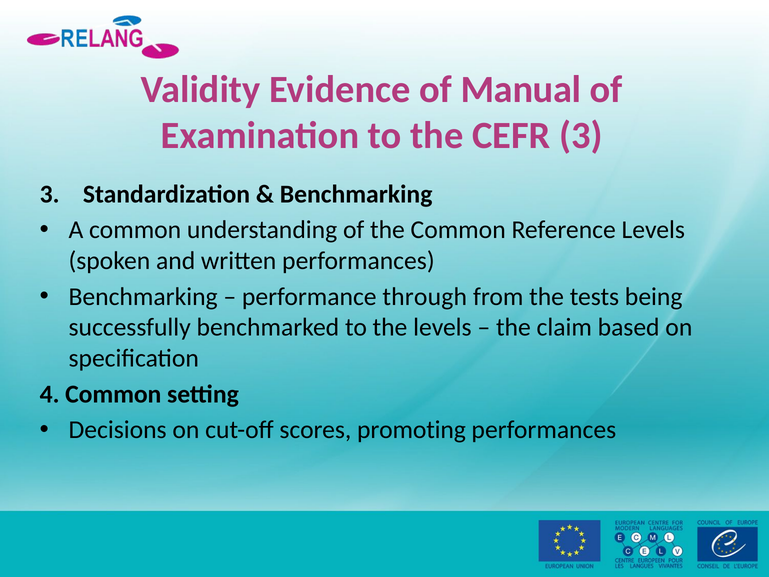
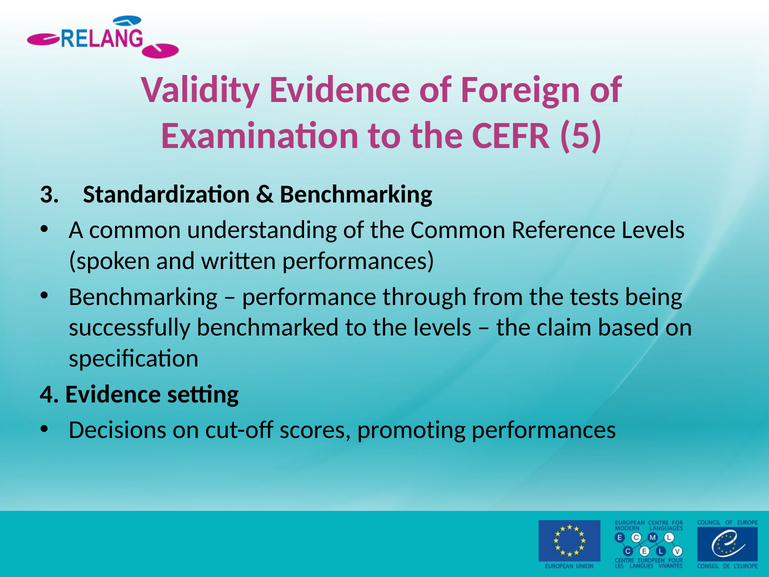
Manual: Manual -> Foreign
CEFR 3: 3 -> 5
4 Common: Common -> Evidence
